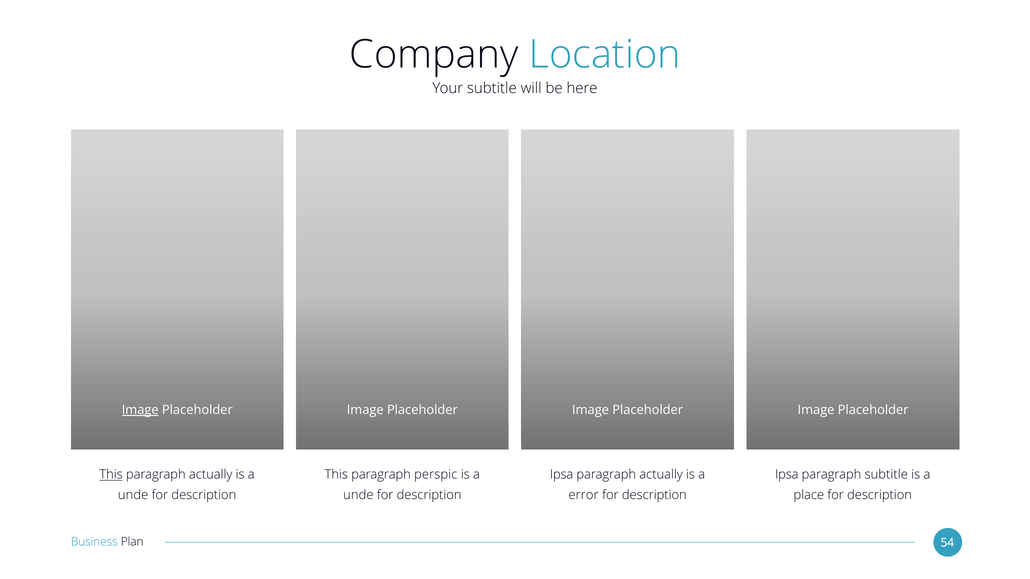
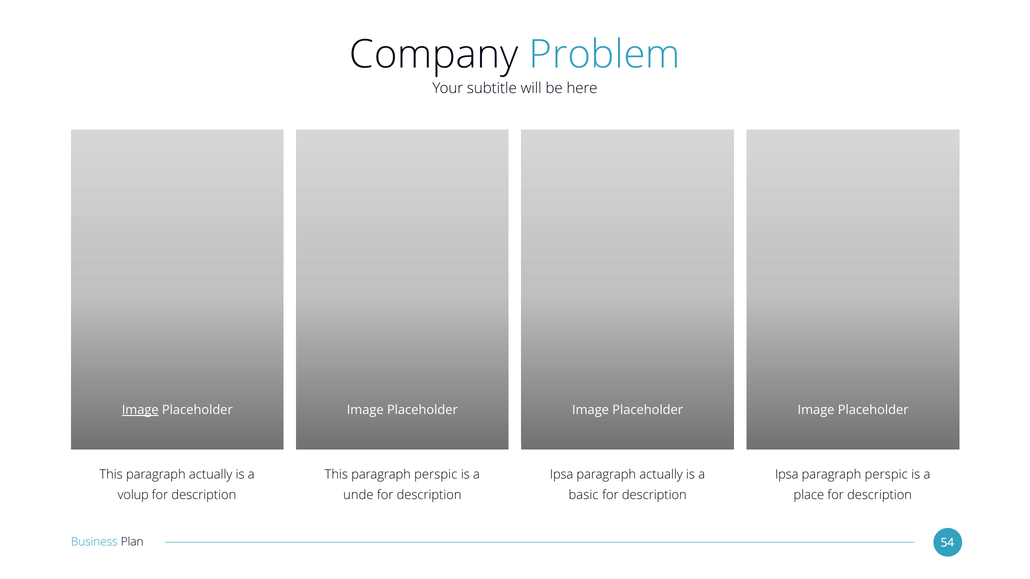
Location: Location -> Problem
This at (111, 475) underline: present -> none
subtitle at (886, 475): subtitle -> perspic
unde at (133, 495): unde -> volup
error: error -> basic
